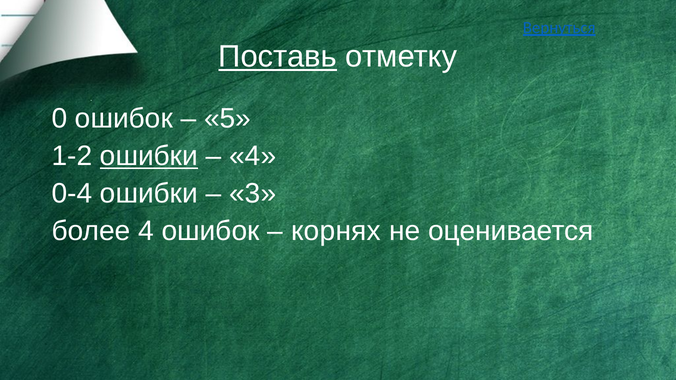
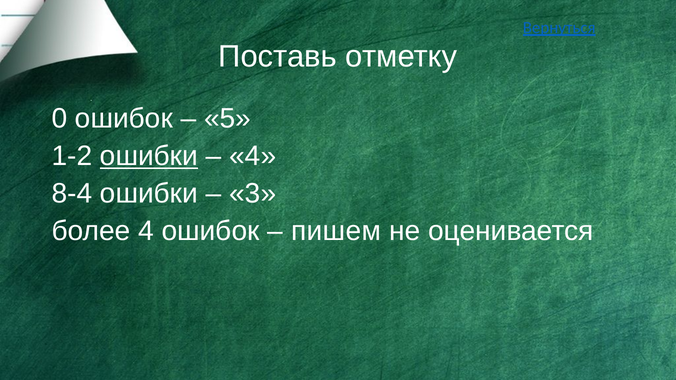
Поставь underline: present -> none
0-4: 0-4 -> 8-4
корнях: корнях -> пишем
